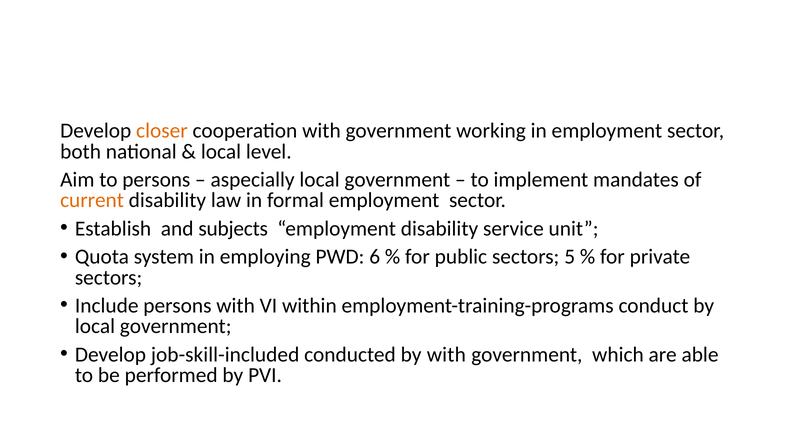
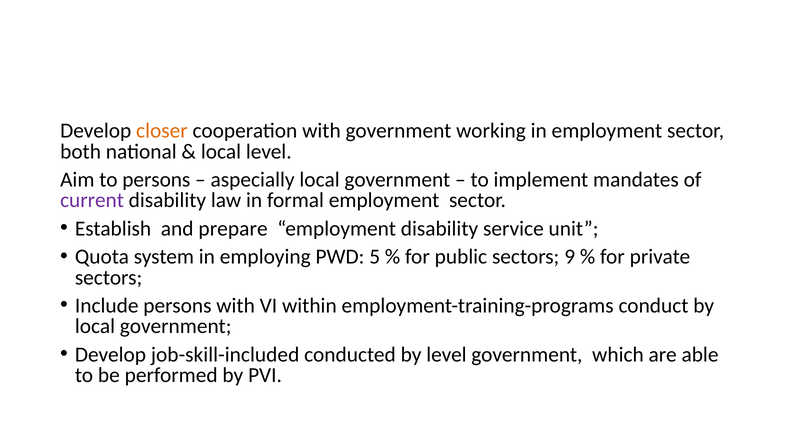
current colour: orange -> purple
subjects: subjects -> prepare
6: 6 -> 5
5: 5 -> 9
by with: with -> level
